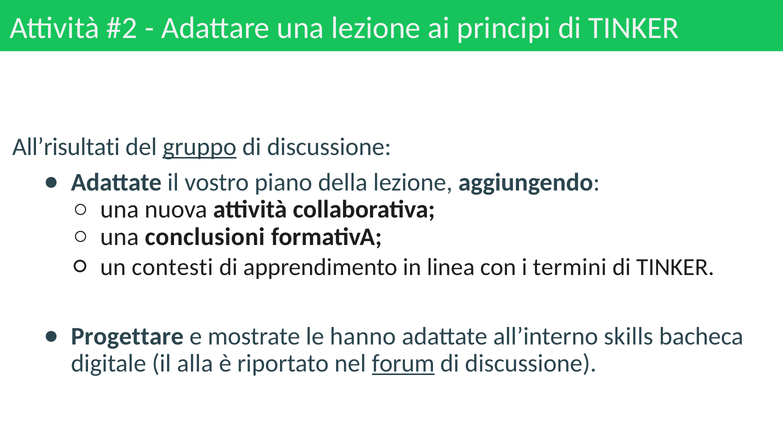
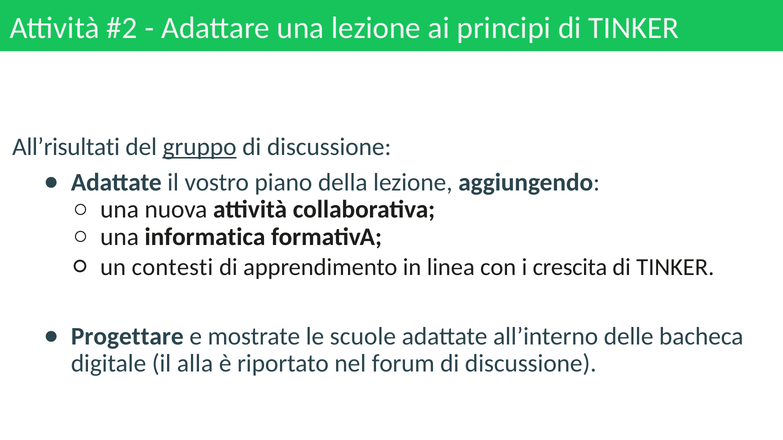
conclusioni: conclusioni -> informatica
termini: termini -> crescita
hanno: hanno -> scuole
skills: skills -> delle
forum underline: present -> none
